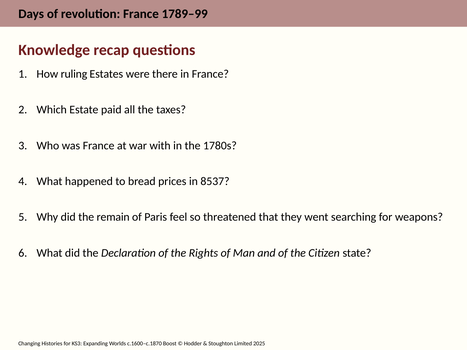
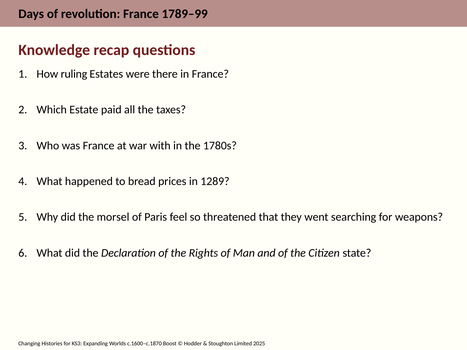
8537: 8537 -> 1289
remain: remain -> morsel
